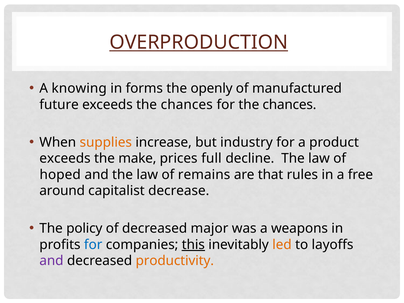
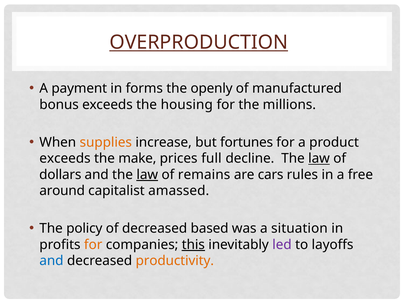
knowing: knowing -> payment
future: future -> bonus
exceeds the chances: chances -> housing
for the chances: chances -> millions
industry: industry -> fortunes
law at (319, 158) underline: none -> present
hoped: hoped -> dollars
law at (147, 175) underline: none -> present
that: that -> cars
decrease: decrease -> amassed
major: major -> based
weapons: weapons -> situation
for at (93, 245) colour: blue -> orange
led colour: orange -> purple
and at (51, 261) colour: purple -> blue
